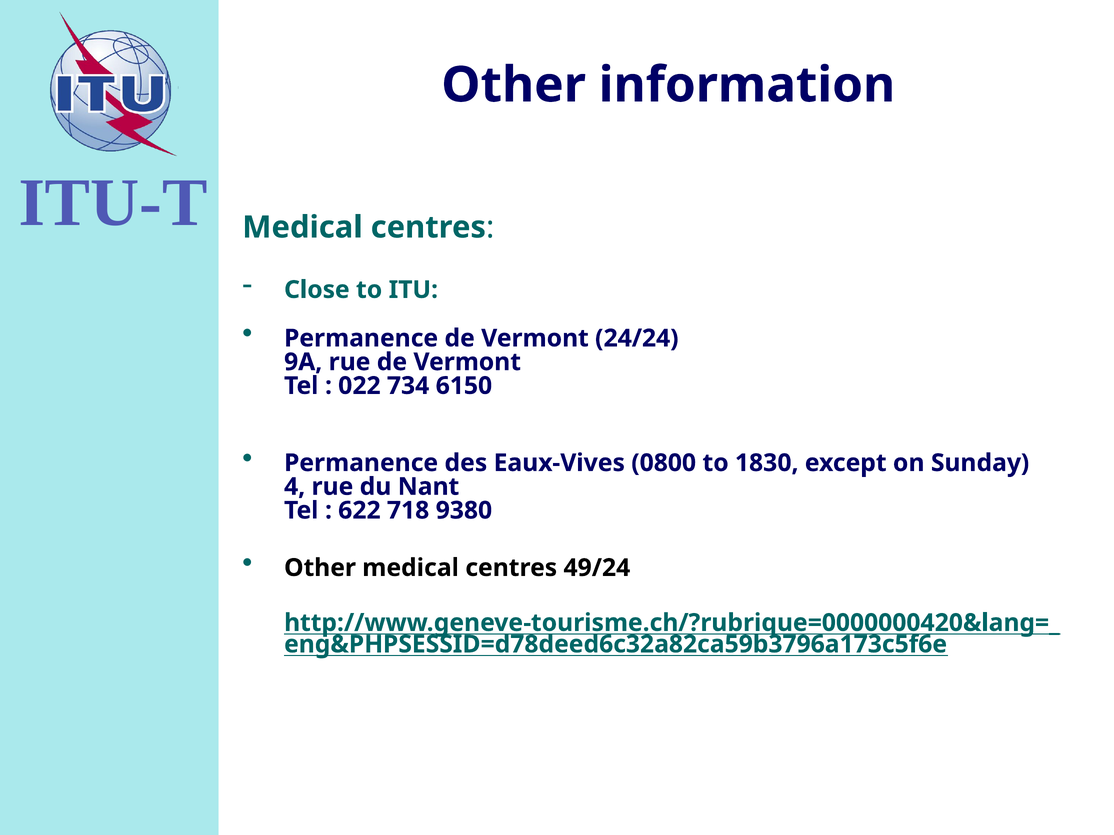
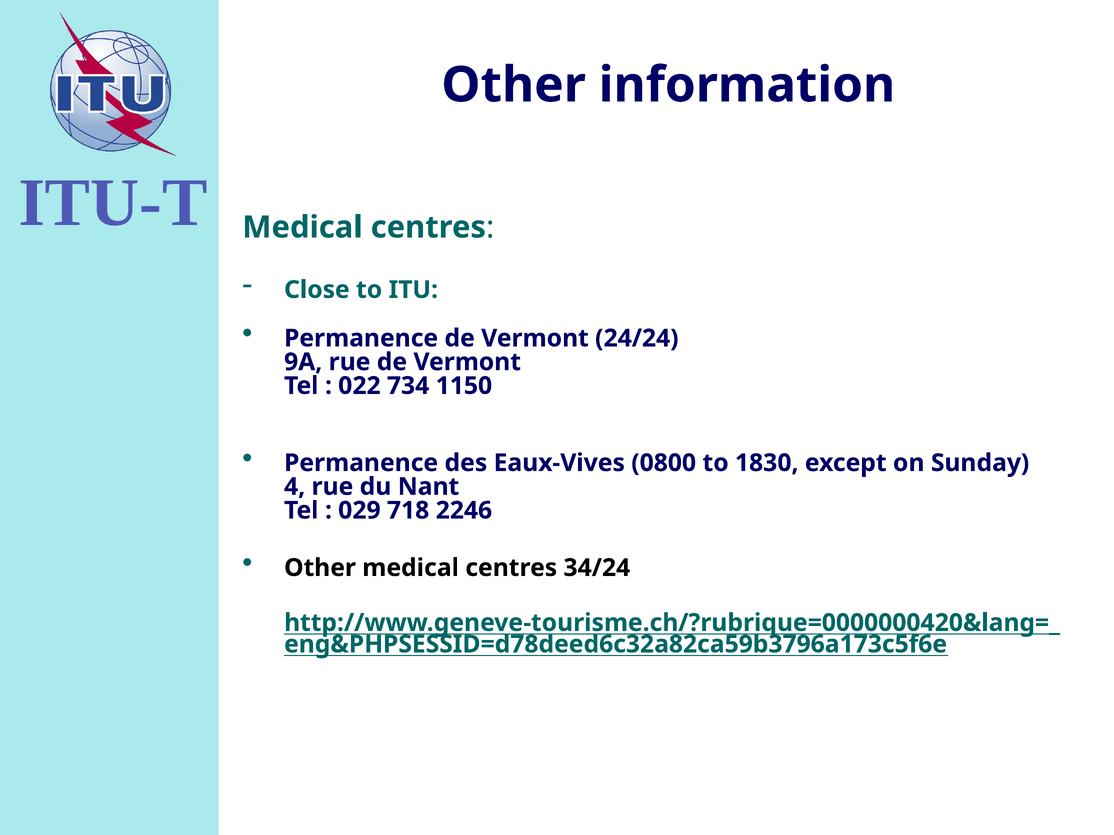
6150: 6150 -> 1150
622: 622 -> 029
9380: 9380 -> 2246
49/24: 49/24 -> 34/24
